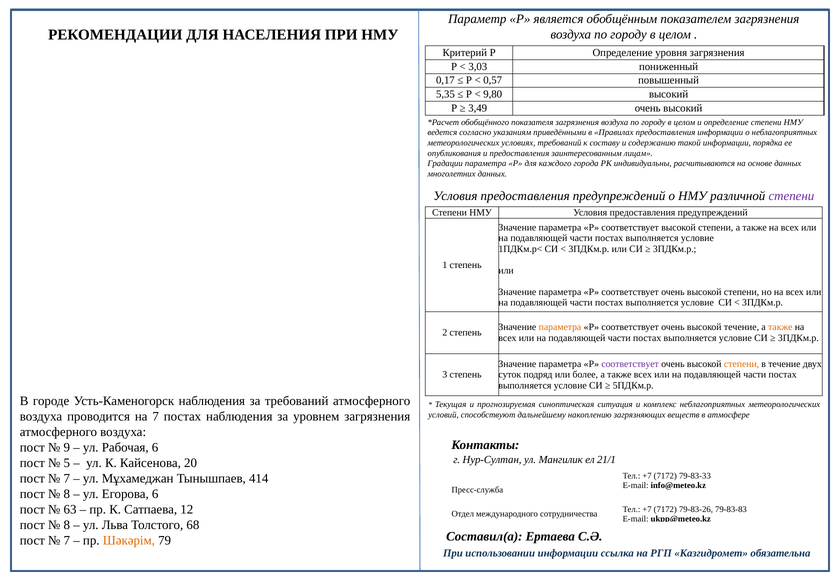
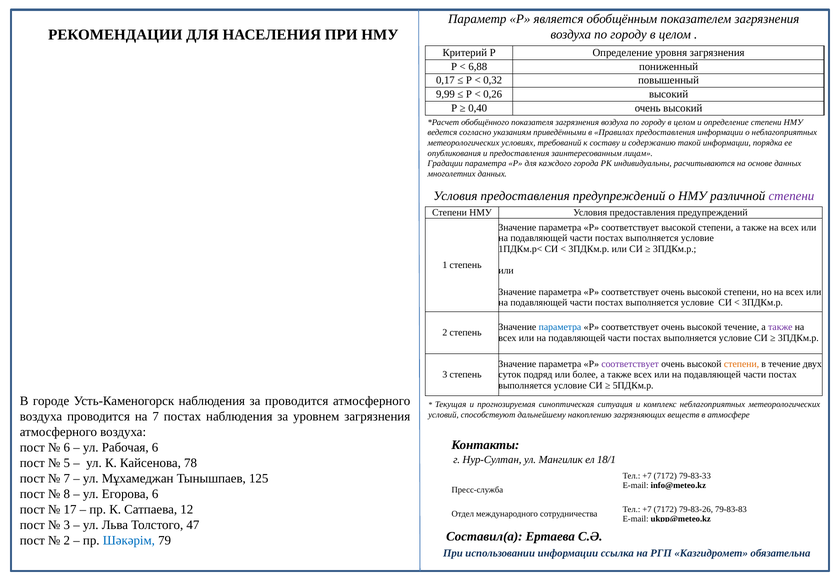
3,03: 3,03 -> 6,88
0,57: 0,57 -> 0,32
5,35: 5,35 -> 9,99
9,80: 9,80 -> 0,26
3,49: 3,49 -> 0,40
параметра at (560, 328) colour: orange -> blue
также at (780, 328) colour: orange -> purple
за требований: требований -> проводится
9 at (67, 448): 9 -> 6
21/1: 21/1 -> 18/1
20: 20 -> 78
414: 414 -> 125
63: 63 -> 17
8 at (67, 525): 8 -> 3
68: 68 -> 47
7 at (67, 541): 7 -> 2
Шәкәрім colour: orange -> blue
